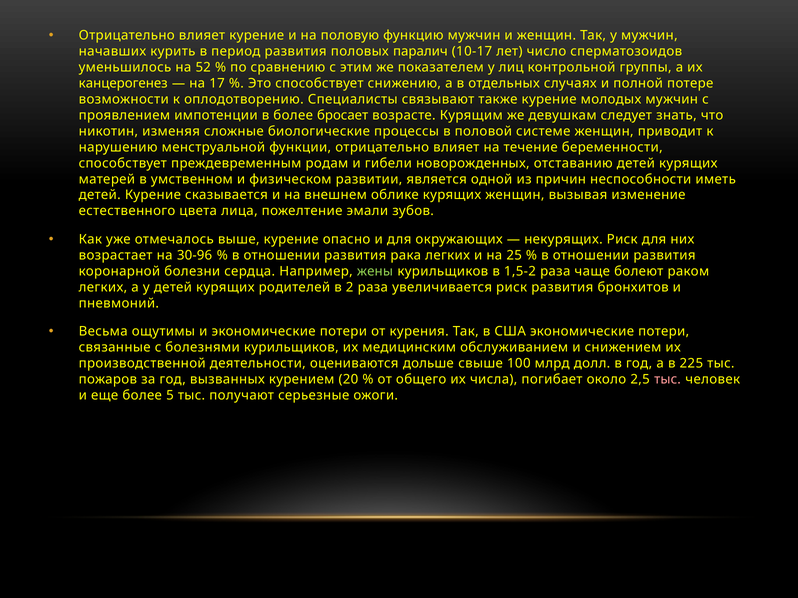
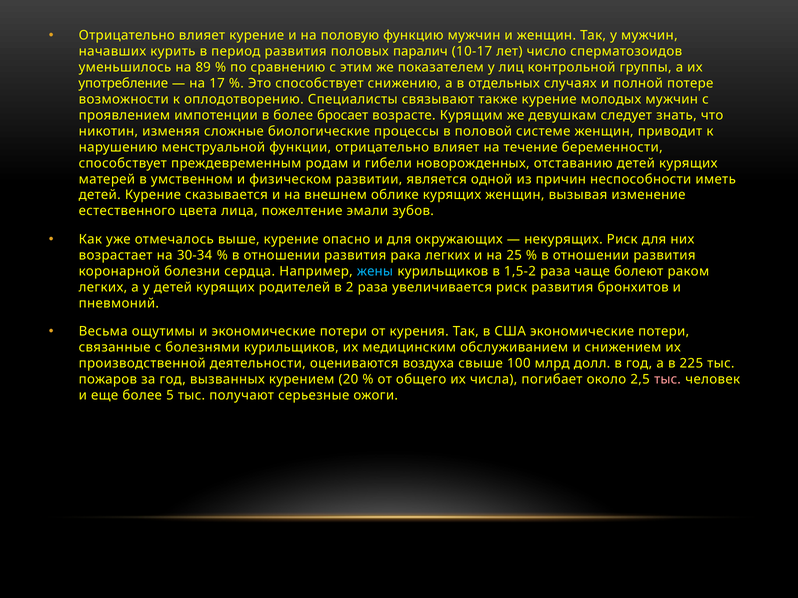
52: 52 -> 89
канцерогенез: канцерогенез -> употребление
30-96: 30-96 -> 30-34
жены colour: light green -> light blue
дольше: дольше -> воздуха
